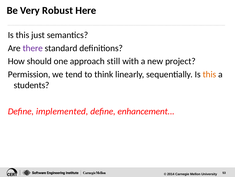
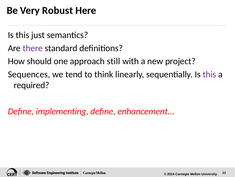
Permission: Permission -> Sequences
this at (209, 74) colour: orange -> purple
students: students -> required
implemented: implemented -> implementing
